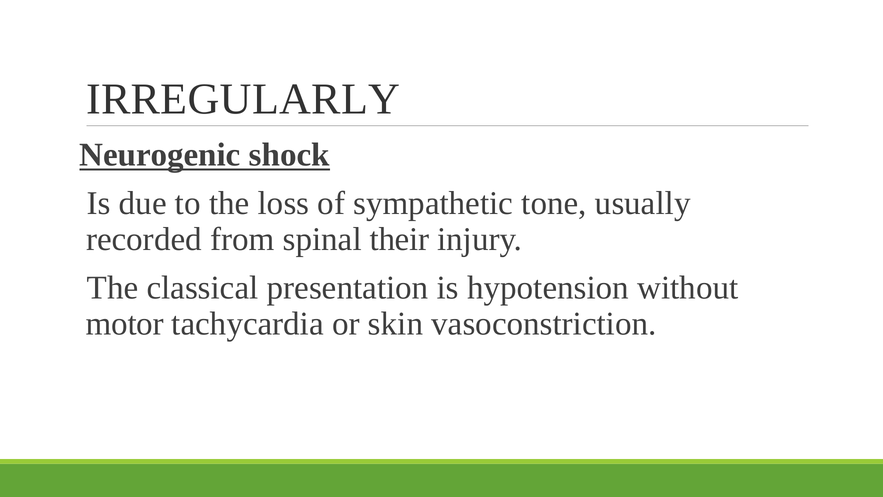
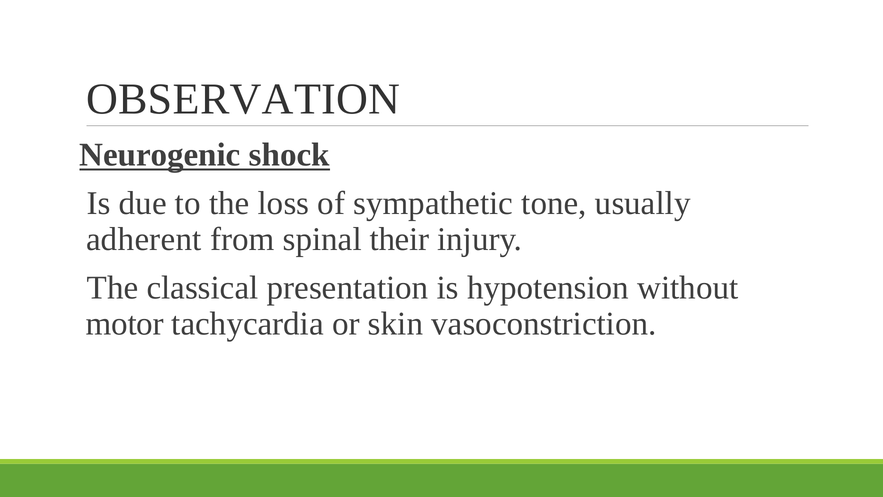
IRREGULARLY: IRREGULARLY -> OBSERVATION
recorded: recorded -> adherent
